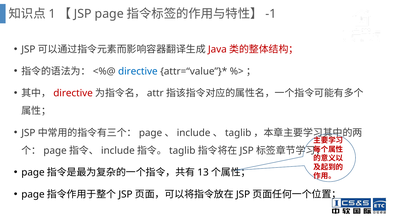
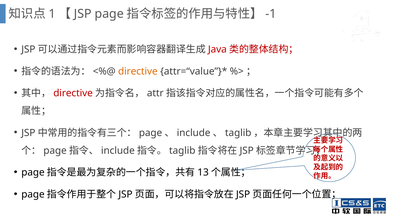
directive at (138, 71) colour: blue -> orange
